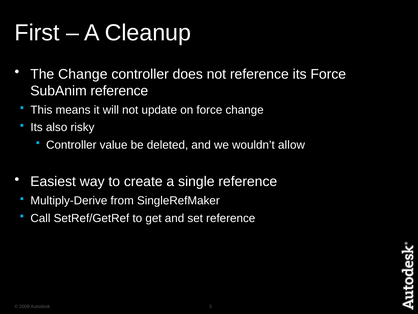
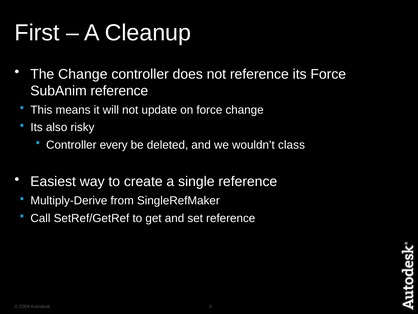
value: value -> every
allow: allow -> class
